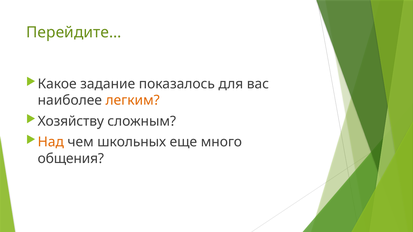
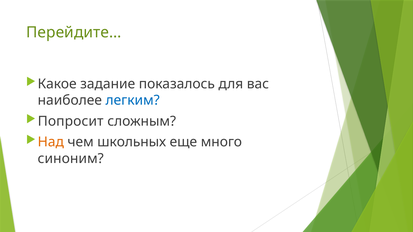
легким colour: orange -> blue
Хозяйству: Хозяйству -> Попросит
общения: общения -> синоним
